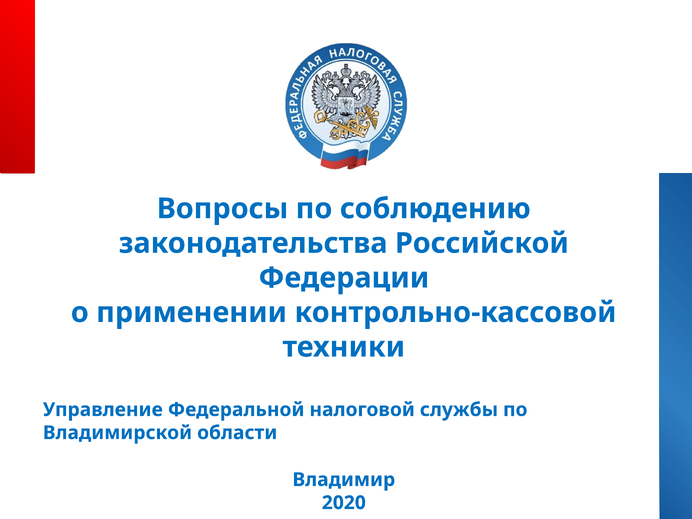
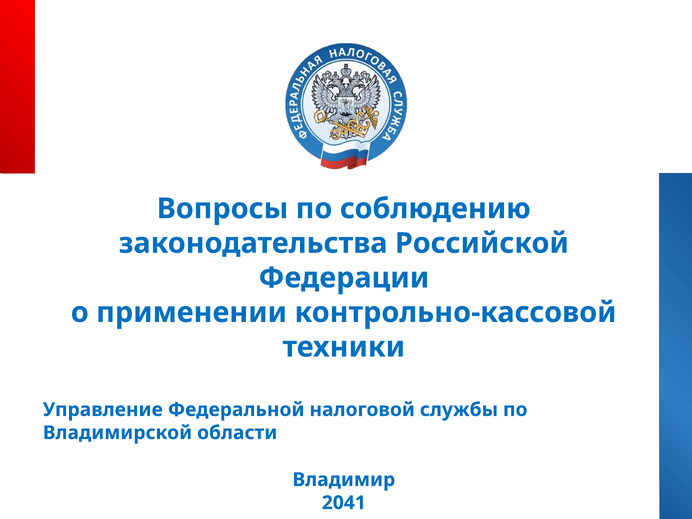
2020: 2020 -> 2041
